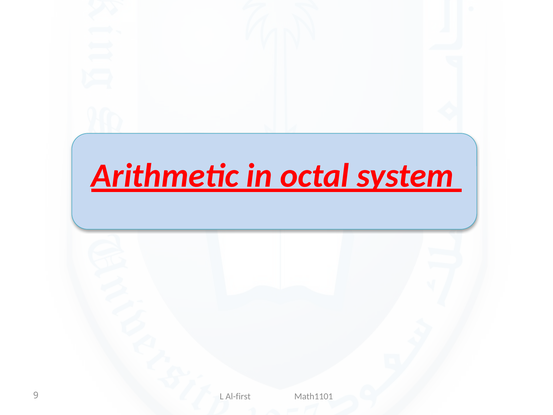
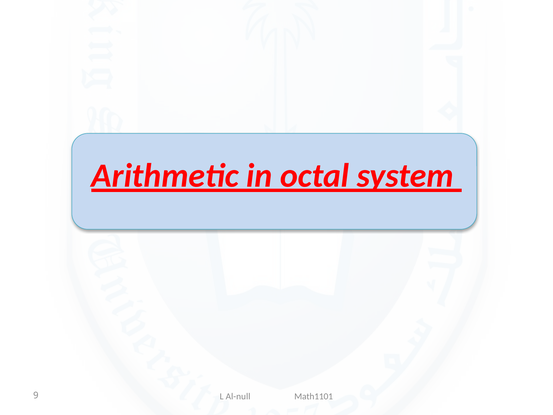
Al-first: Al-first -> Al-null
